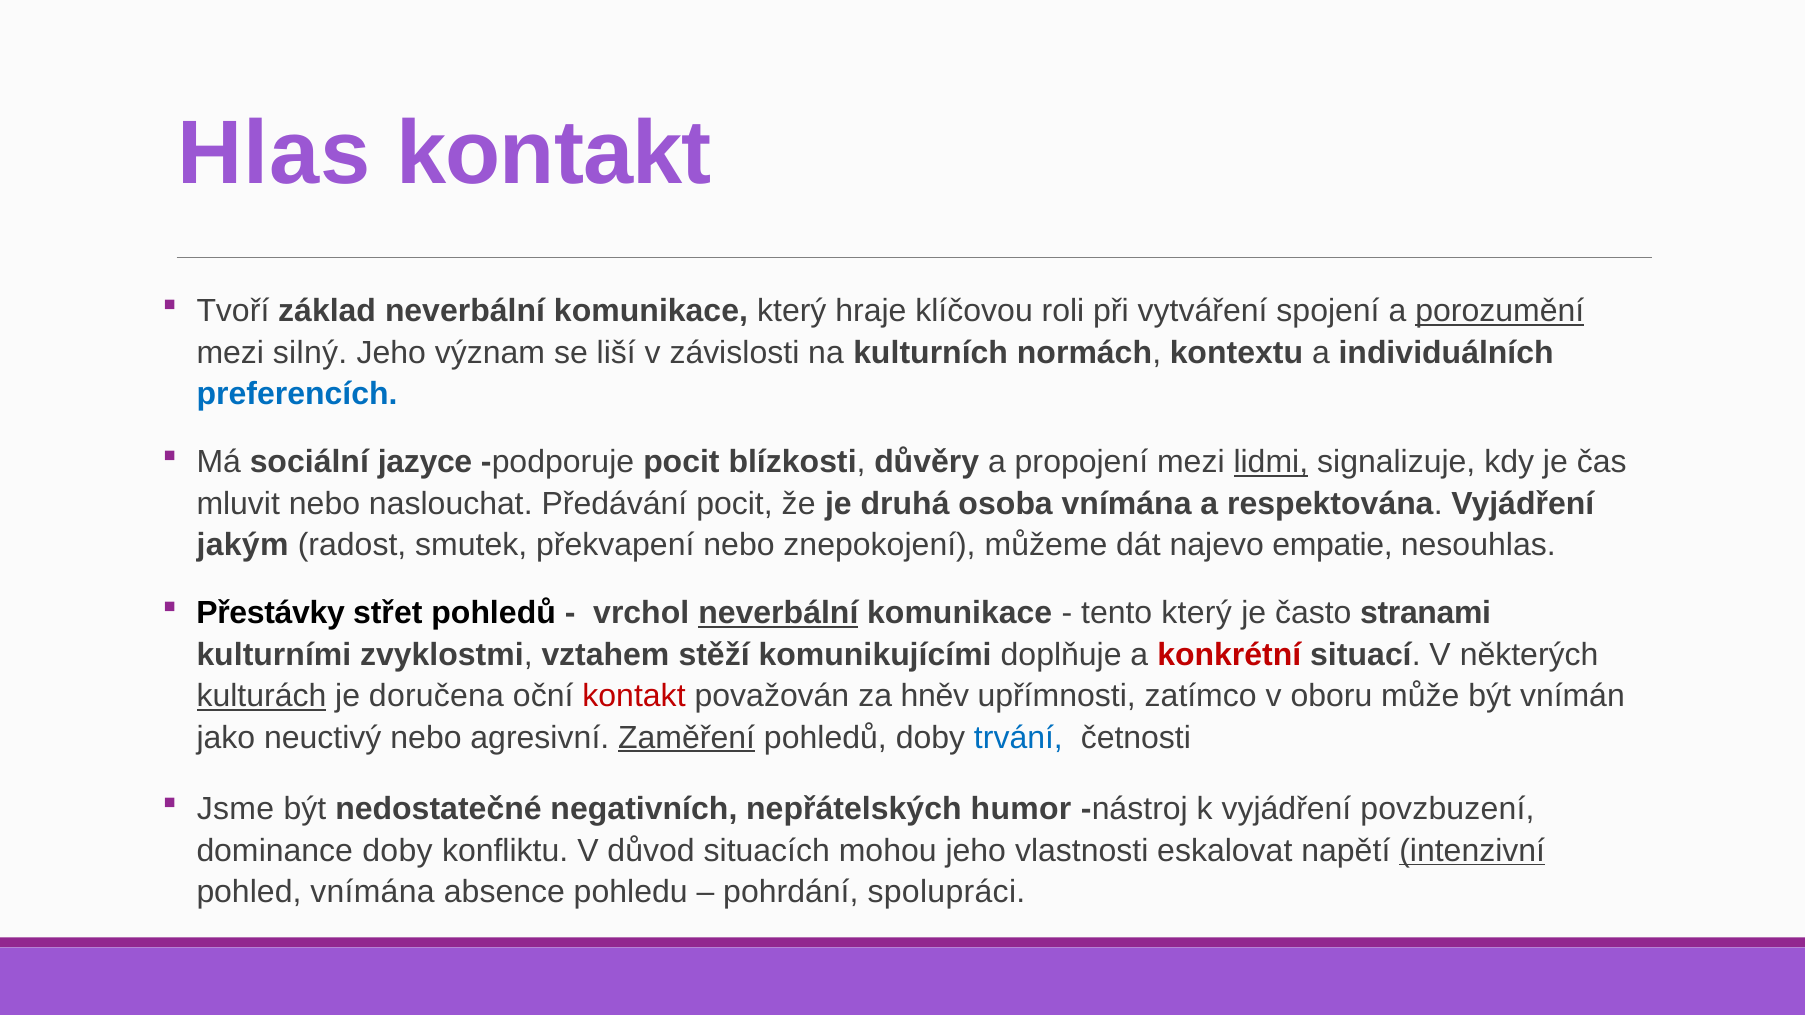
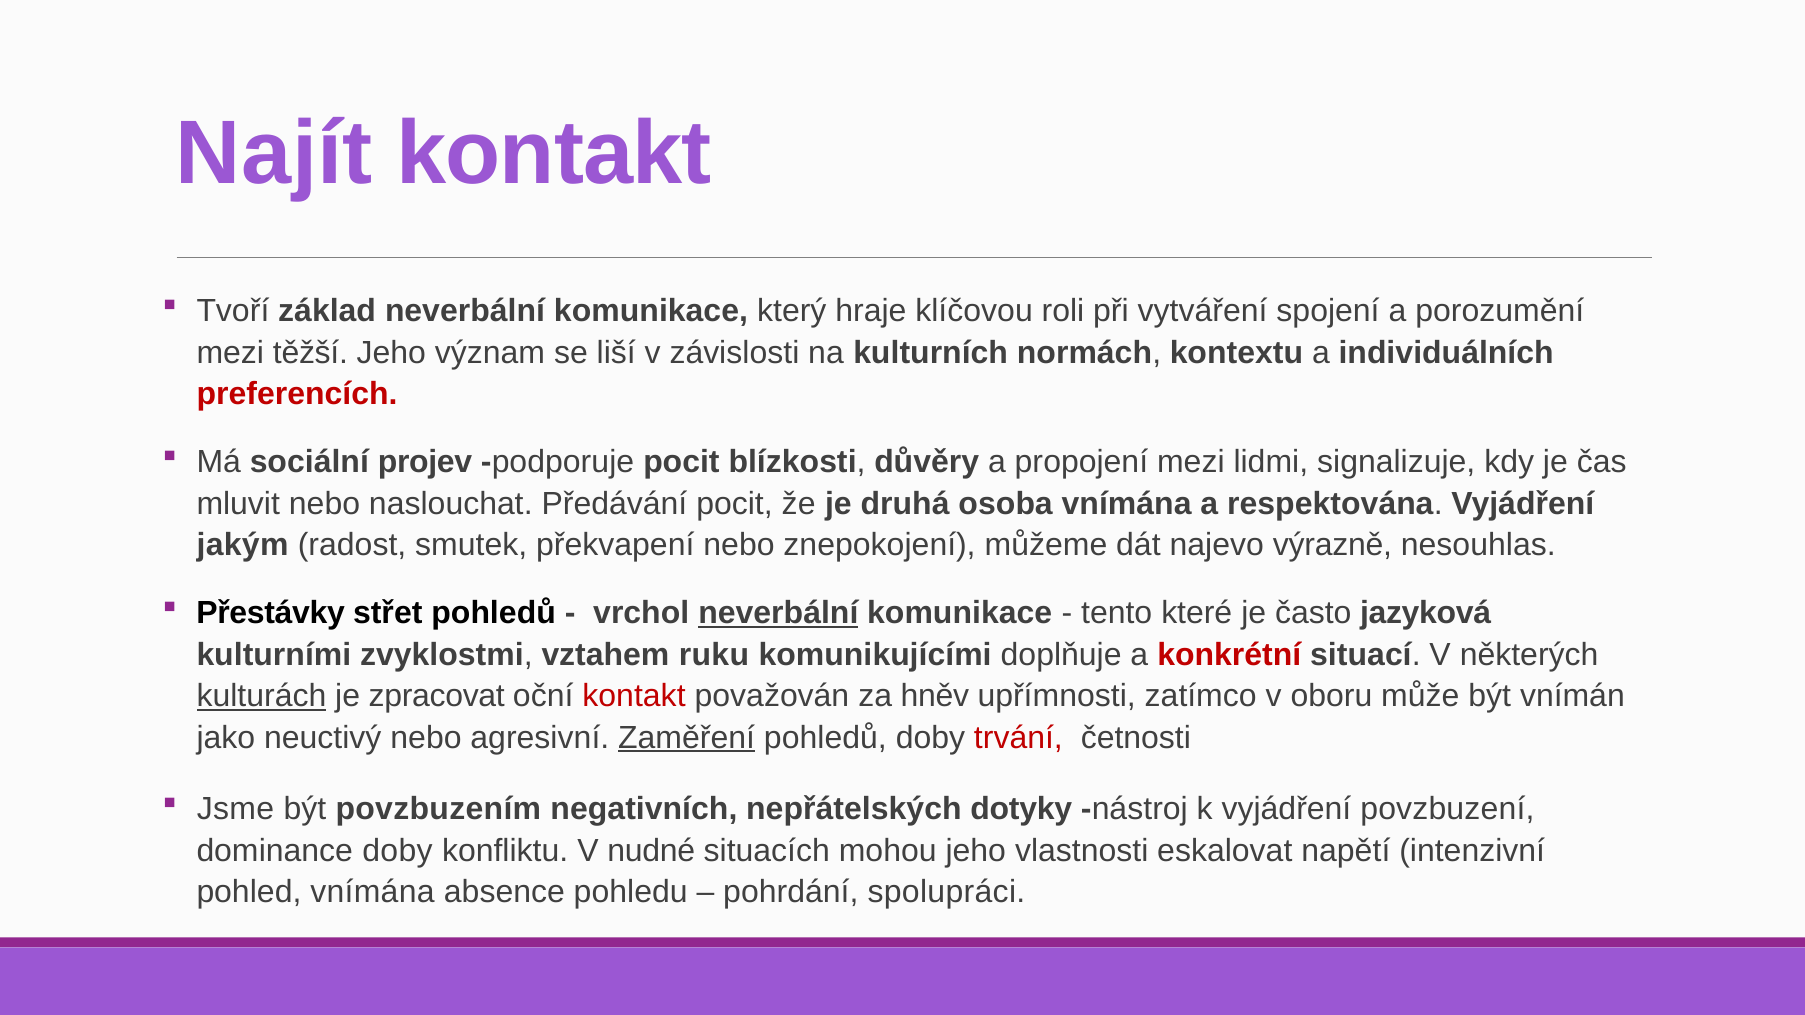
Hlas: Hlas -> Najít
porozumění underline: present -> none
silný: silný -> těžší
preferencích colour: blue -> red
jazyce: jazyce -> projev
lidmi underline: present -> none
empatie: empatie -> výrazně
tento který: který -> které
stranami: stranami -> jazyková
stěží: stěží -> ruku
doručena: doručena -> zpracovat
trvání colour: blue -> red
nedostatečné: nedostatečné -> povzbuzením
humor: humor -> dotyky
důvod: důvod -> nudné
intenzivní underline: present -> none
